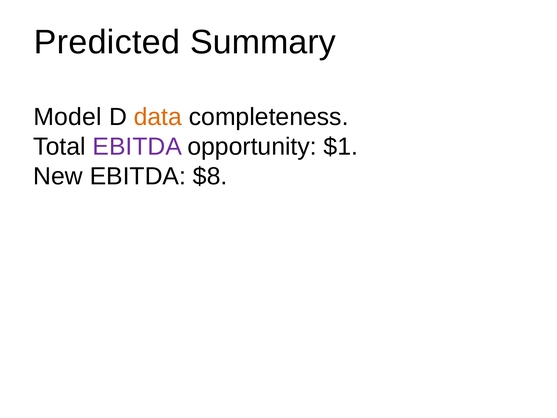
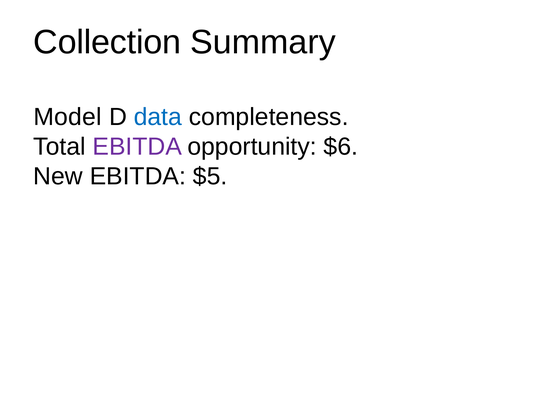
Predicted: Predicted -> Collection
data colour: orange -> blue
$1: $1 -> $6
$8: $8 -> $5
